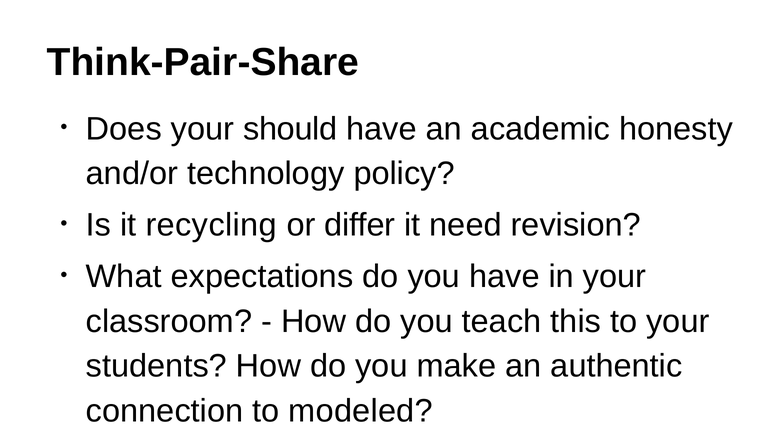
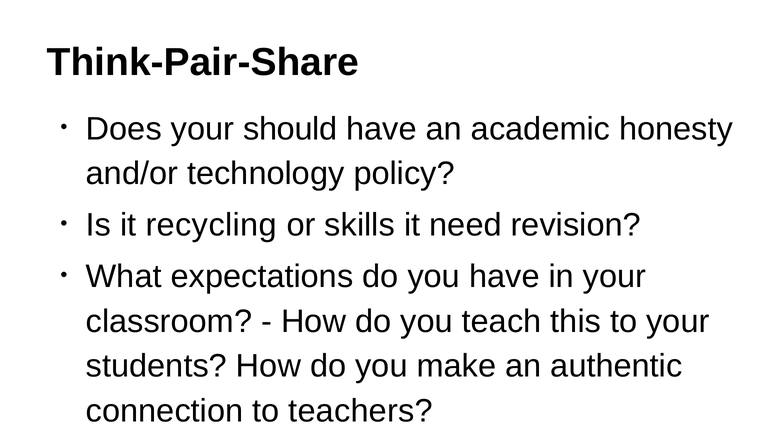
differ: differ -> skills
modeled: modeled -> teachers
